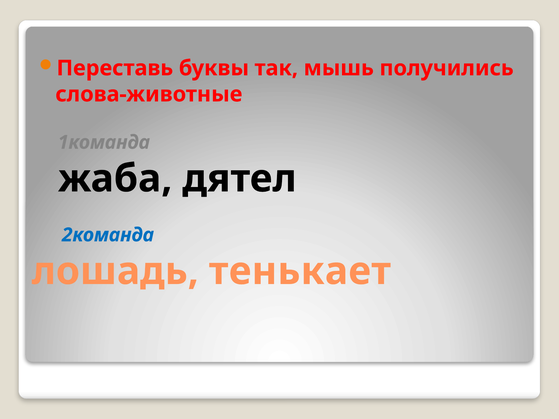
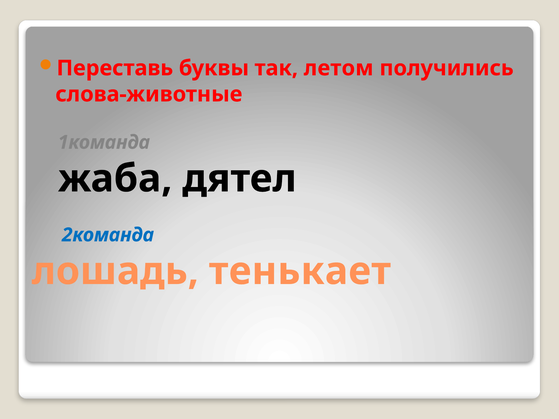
мышь: мышь -> летом
